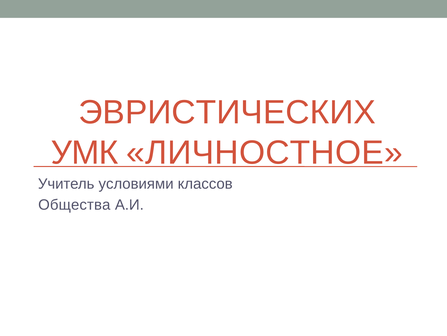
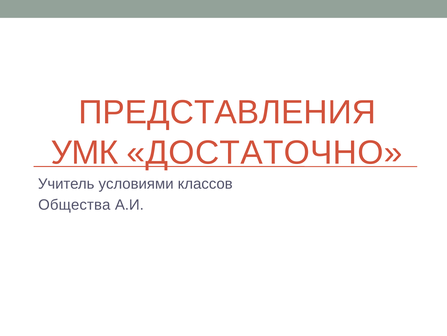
ЭВРИСТИЧЕСКИХ: ЭВРИСТИЧЕСКИХ -> ПРЕДСТАВЛЕНИЯ
ЛИЧНОСТНОЕ: ЛИЧНОСТНОЕ -> ДОСТАТОЧНО
